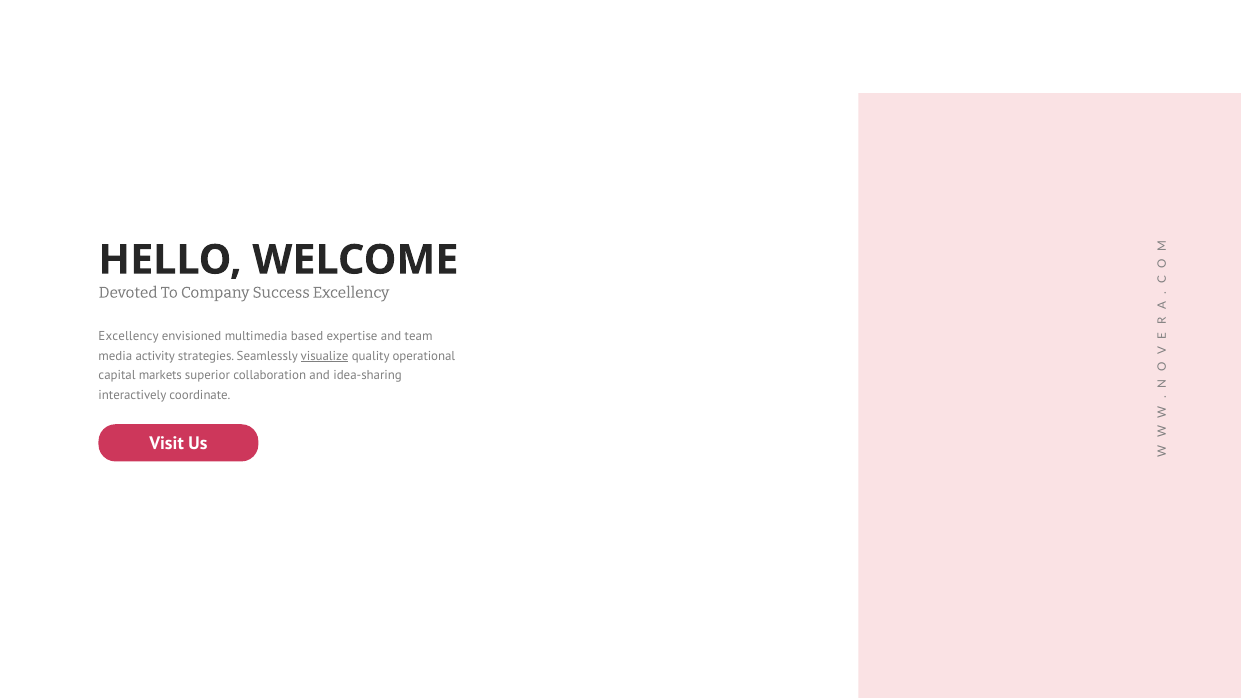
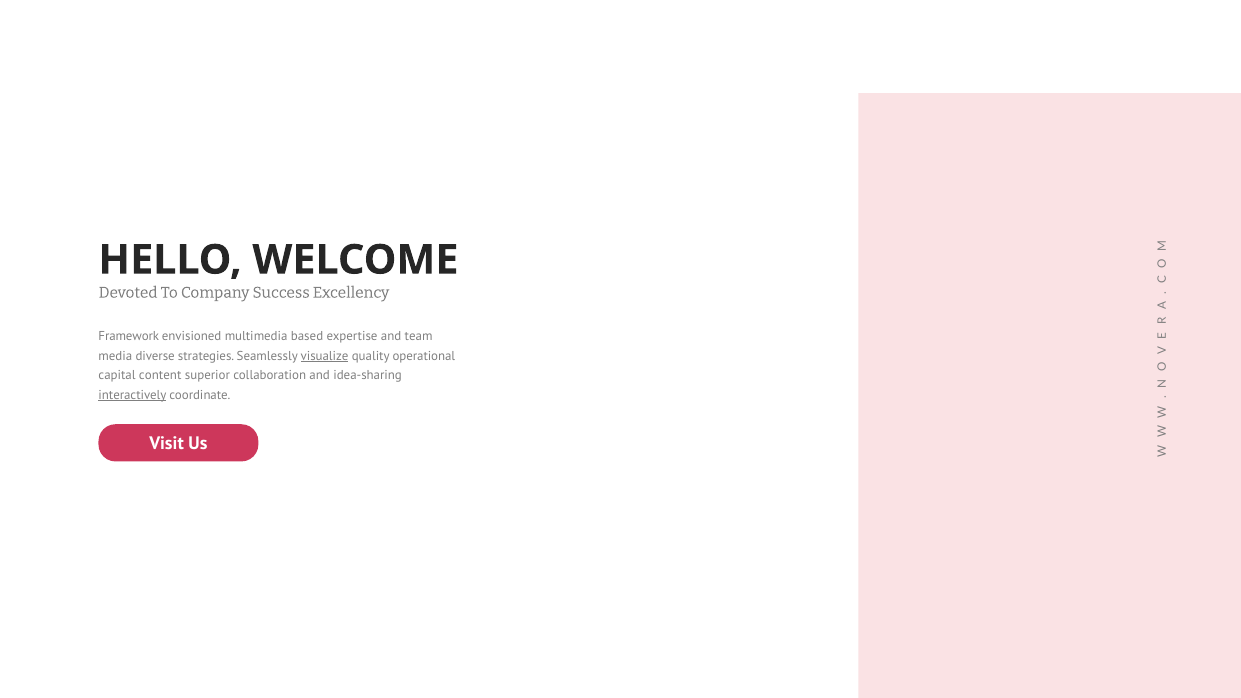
Excellency at (129, 337): Excellency -> Framework
activity: activity -> diverse
markets: markets -> content
interactively underline: none -> present
